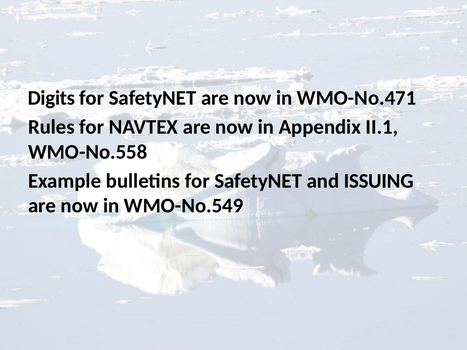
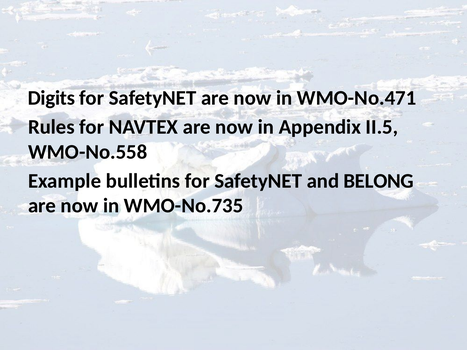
II.1: II.1 -> II.5
ISSUING: ISSUING -> BELONG
WMO-No.549: WMO-No.549 -> WMO-No.735
